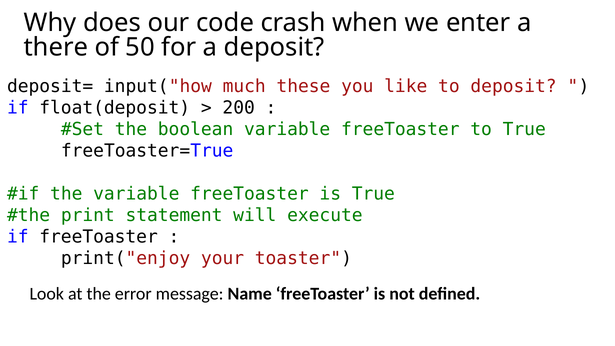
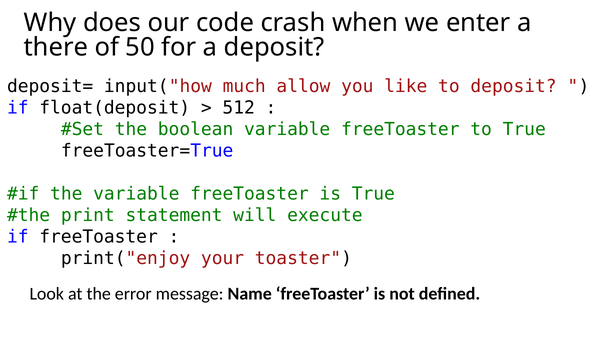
these: these -> allow
200: 200 -> 512
